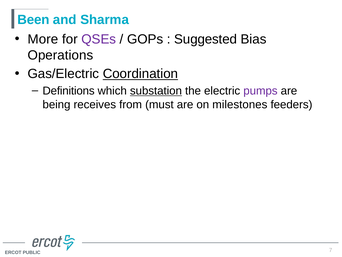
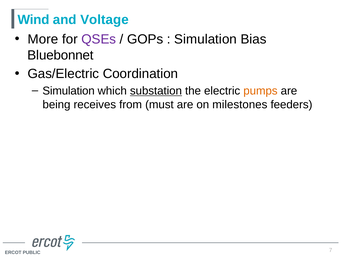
Been: Been -> Wind
Sharma: Sharma -> Voltage
Suggested at (206, 39): Suggested -> Simulation
Operations: Operations -> Bluebonnet
Coordination underline: present -> none
Definitions at (69, 91): Definitions -> Simulation
pumps colour: purple -> orange
